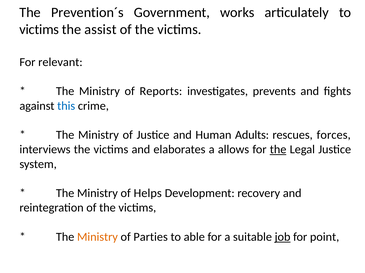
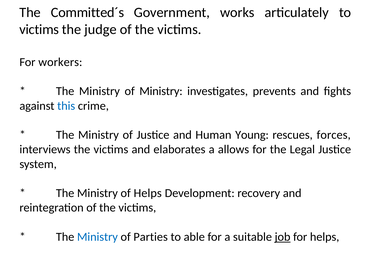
Prevention´s: Prevention´s -> Committed´s
assist: assist -> judge
relevant: relevant -> workers
of Reports: Reports -> Ministry
Adults: Adults -> Young
the at (278, 150) underline: present -> none
Ministry at (97, 237) colour: orange -> blue
for point: point -> helps
